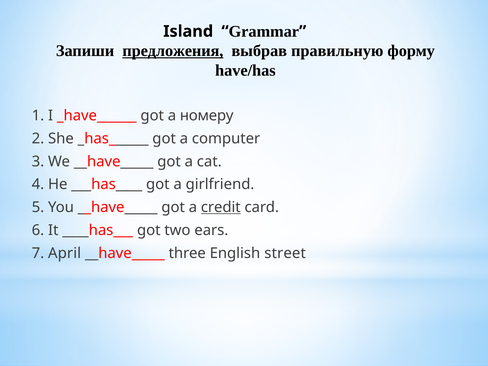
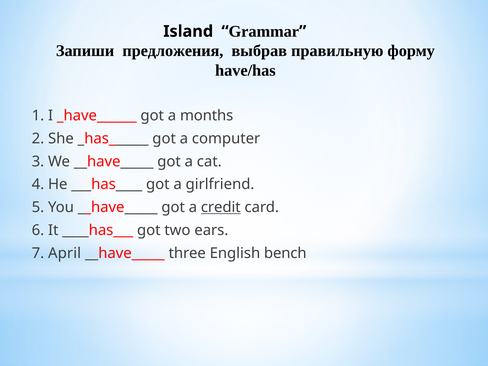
предложения underline: present -> none
номеру: номеру -> months
street: street -> bench
